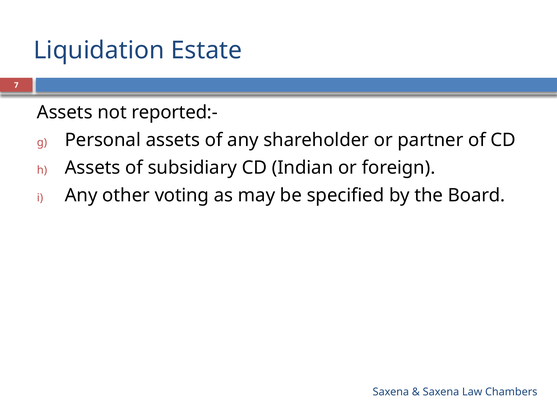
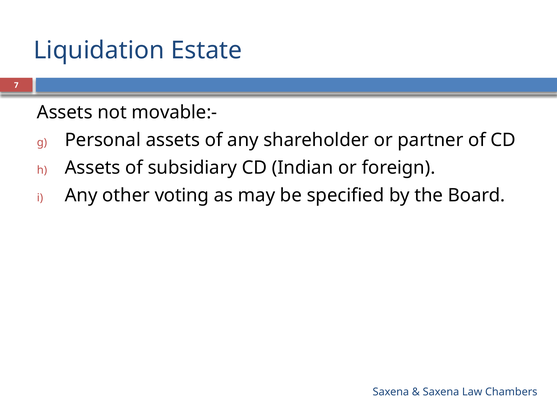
reported:-: reported:- -> movable:-
